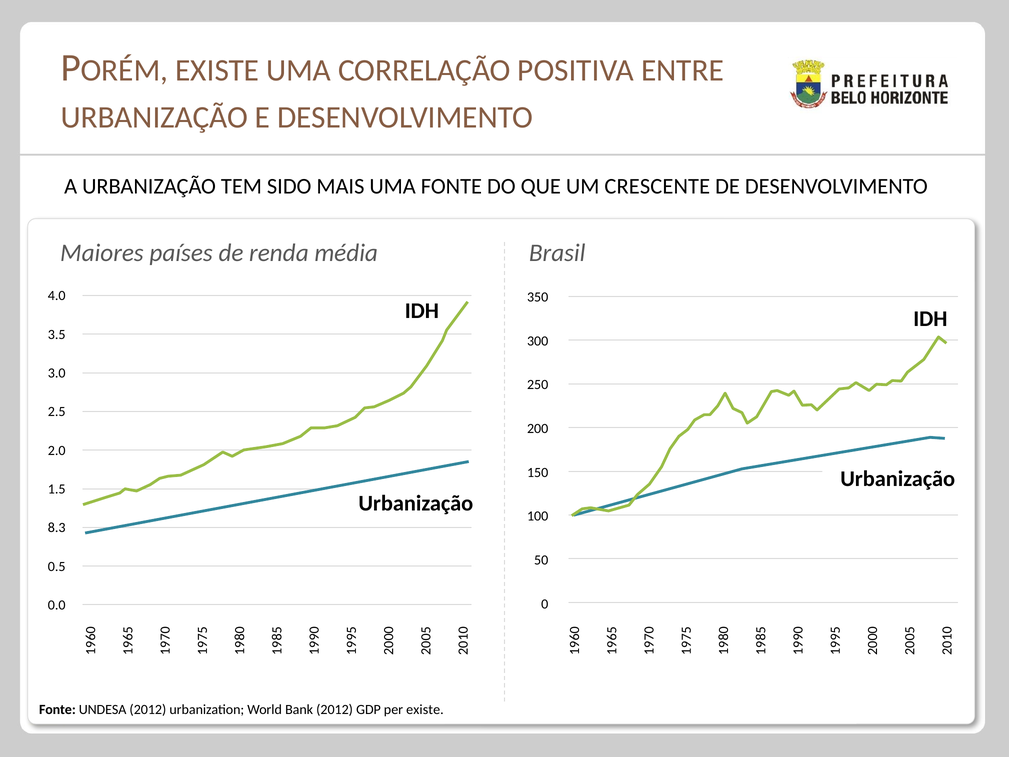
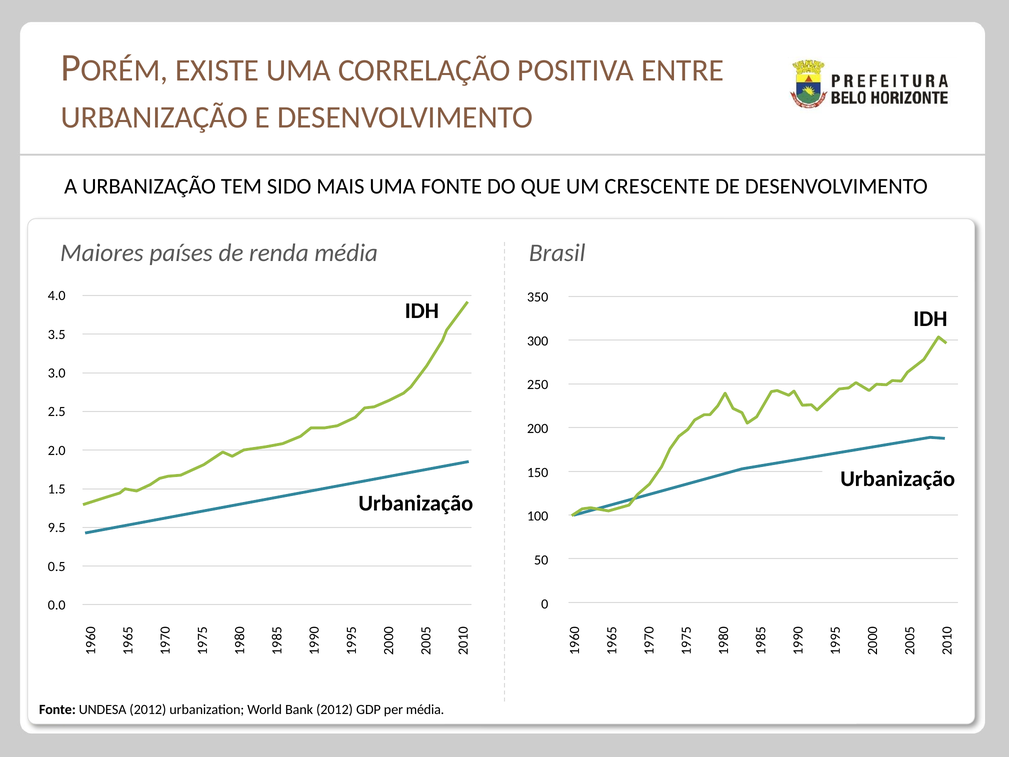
8.3: 8.3 -> 9.5
per existe: existe -> média
